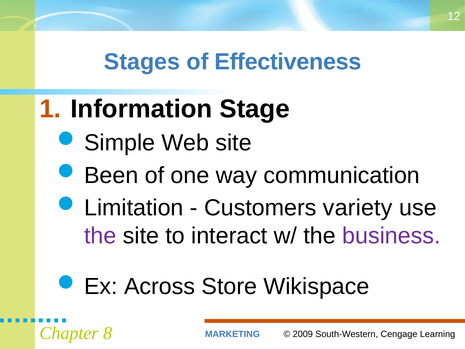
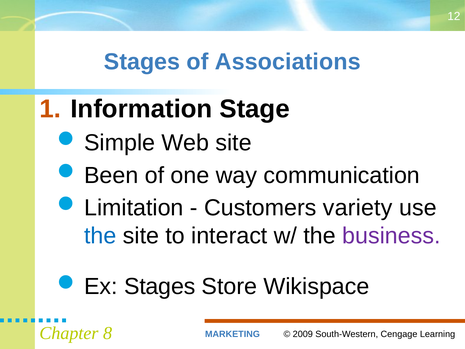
Effectiveness: Effectiveness -> Associations
the at (100, 236) colour: purple -> blue
Ex Across: Across -> Stages
